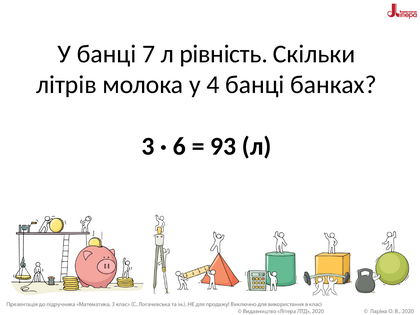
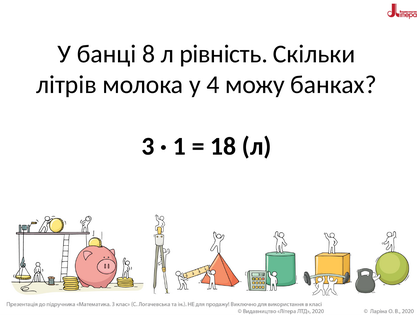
7: 7 -> 8
4 банці: банці -> можу
6: 6 -> 1
93: 93 -> 18
